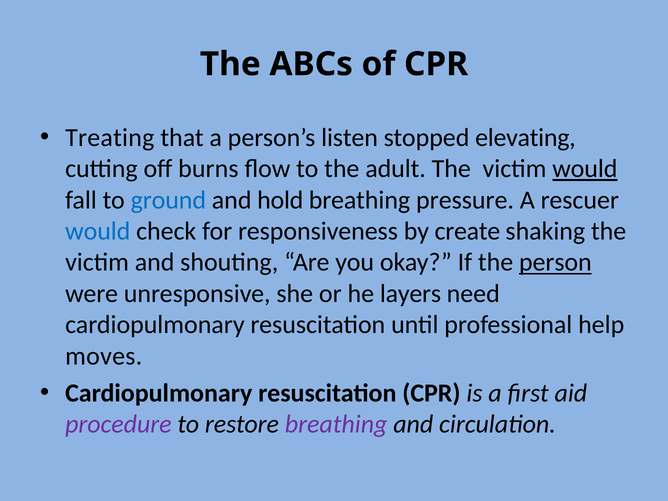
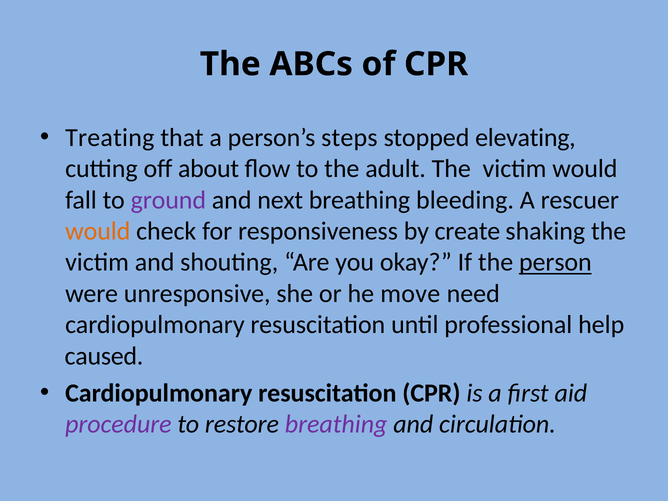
listen: listen -> steps
burns: burns -> about
would at (585, 169) underline: present -> none
ground colour: blue -> purple
hold: hold -> next
pressure: pressure -> bleeding
would at (98, 231) colour: blue -> orange
layers: layers -> move
moves: moves -> caused
